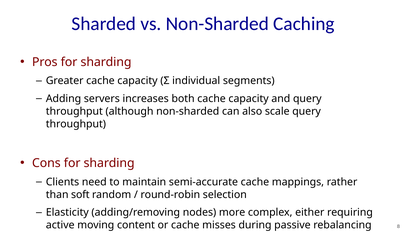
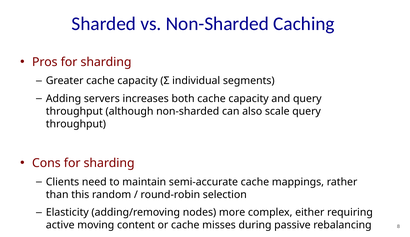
soft: soft -> this
